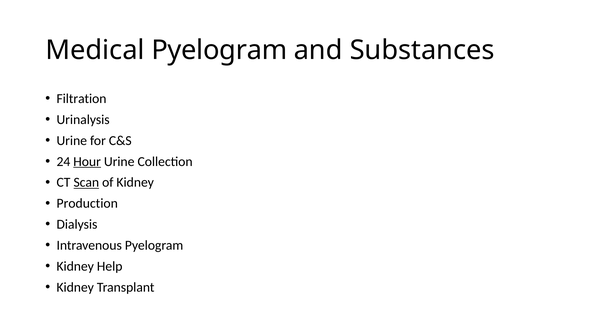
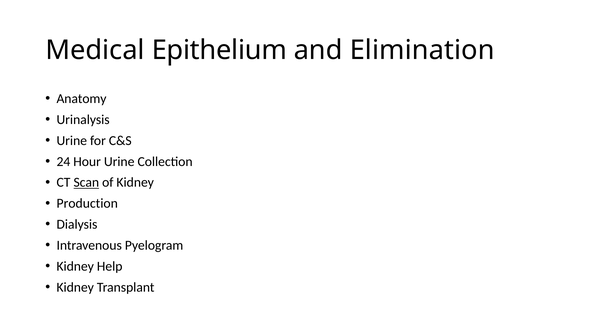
Medical Pyelogram: Pyelogram -> Epithelium
Substances: Substances -> Elimination
Filtration: Filtration -> Anatomy
Hour underline: present -> none
